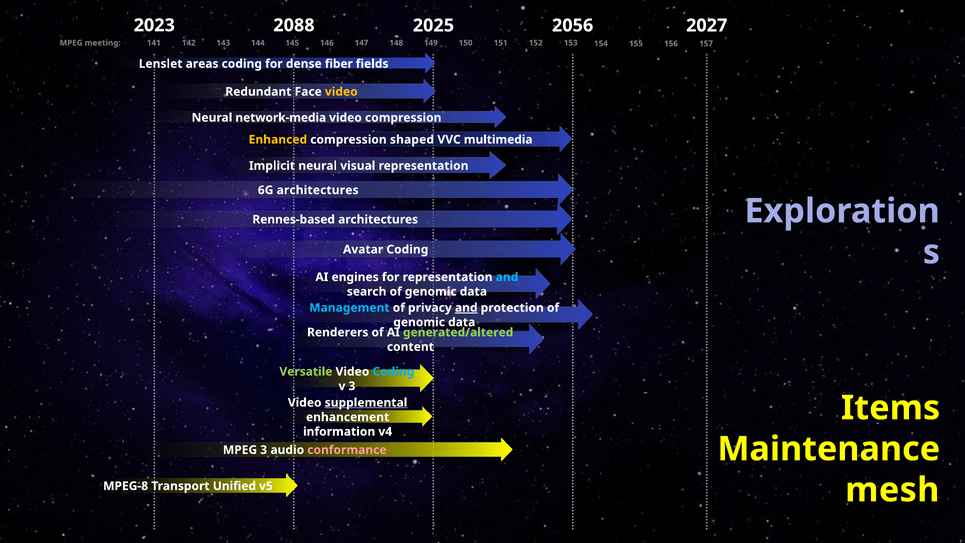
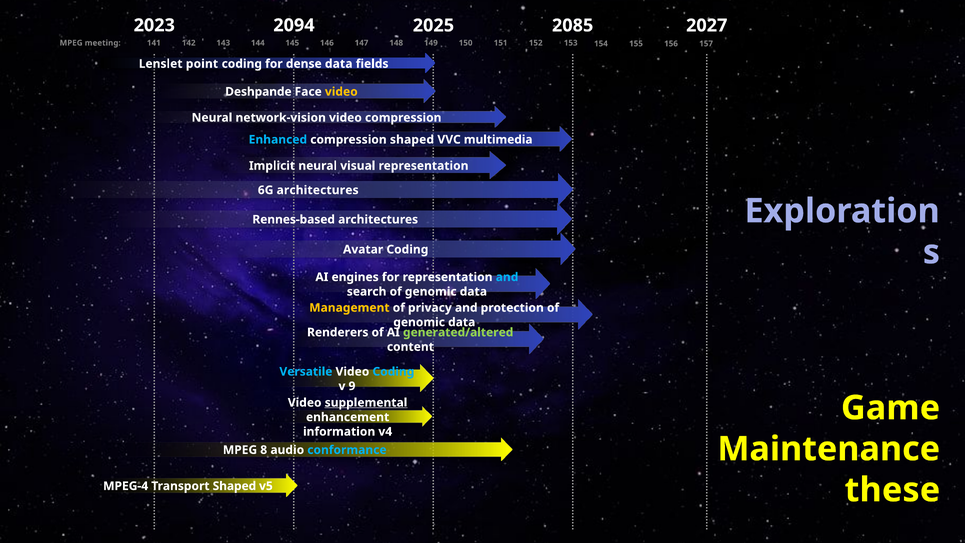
2088: 2088 -> 2094
2056: 2056 -> 2085
areas: areas -> point
dense fiber: fiber -> data
Redundant: Redundant -> Deshpande
network-media: network-media -> network-vision
Enhanced colour: yellow -> light blue
Management colour: light blue -> yellow
and at (466, 308) underline: present -> none
Versatile colour: light green -> light blue
v 3: 3 -> 9
Items: Items -> Game
MPEG 3: 3 -> 8
conformance colour: pink -> light blue
MPEG-8: MPEG-8 -> MPEG-4
Transport Unified: Unified -> Shaped
mesh: mesh -> these
